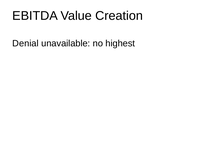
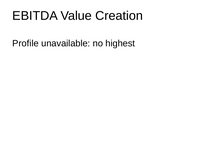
Denial: Denial -> Profile
